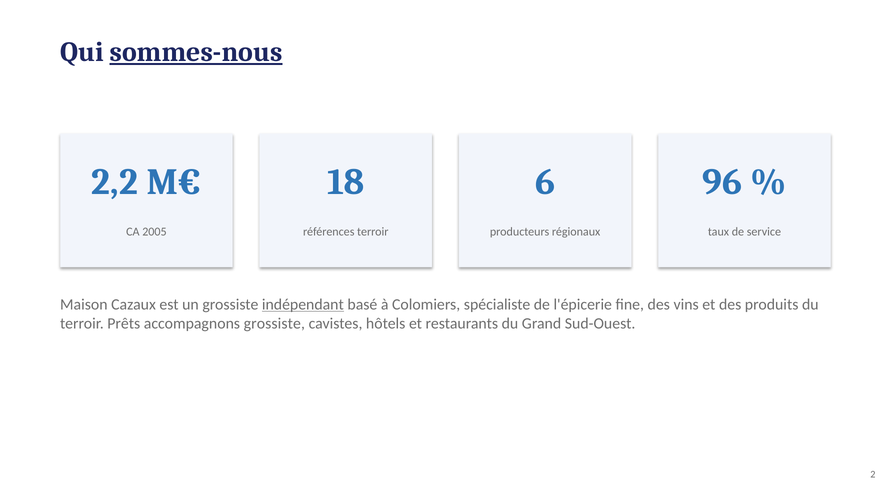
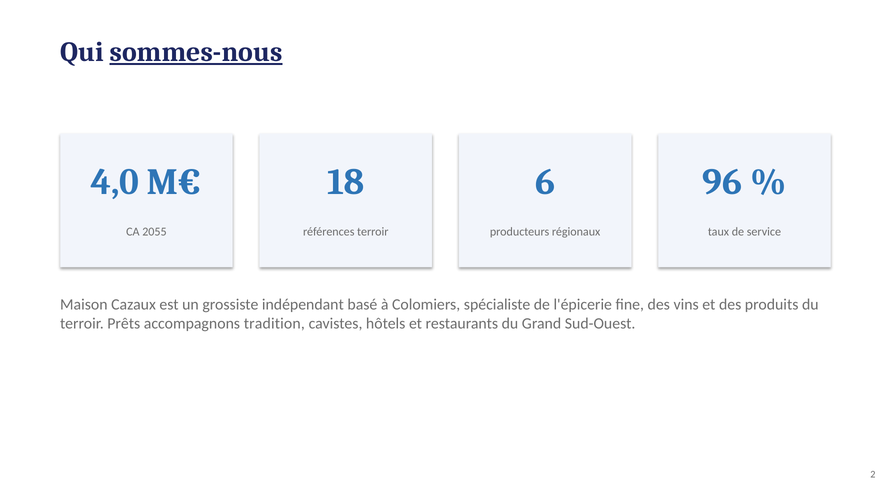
2,2: 2,2 -> 4,0
2005: 2005 -> 2055
indépendant underline: present -> none
accompagnons grossiste: grossiste -> tradition
